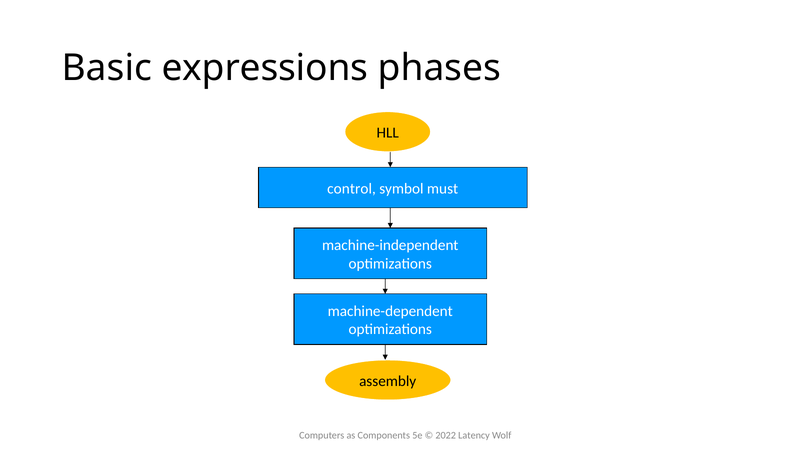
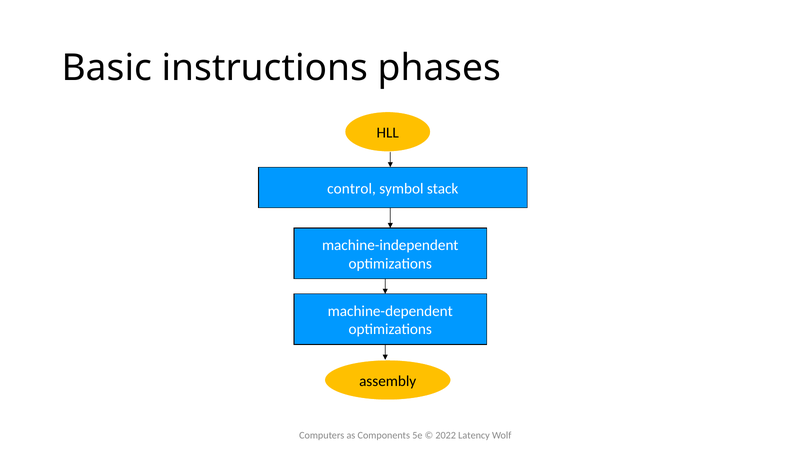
expressions: expressions -> instructions
must: must -> stack
